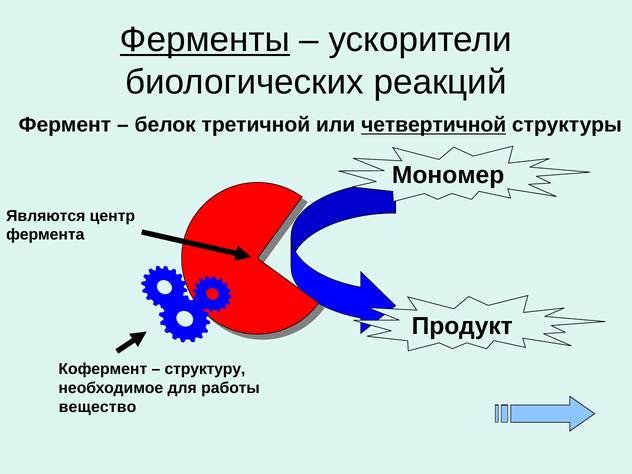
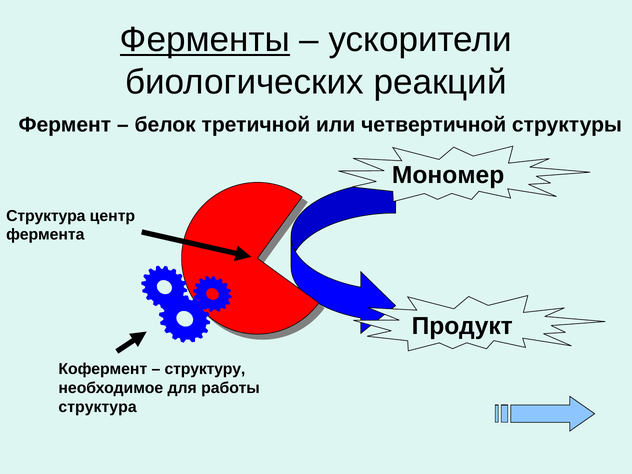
четвертичной underline: present -> none
Являются at (46, 216): Являются -> Структура
вещество at (98, 407): вещество -> структура
